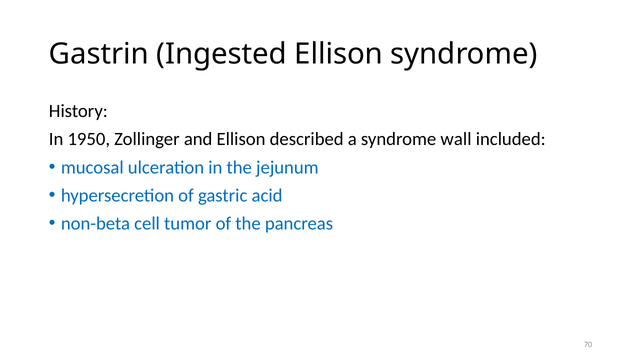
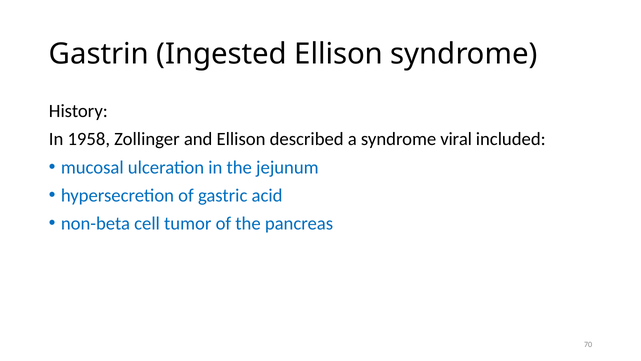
1950: 1950 -> 1958
wall: wall -> viral
